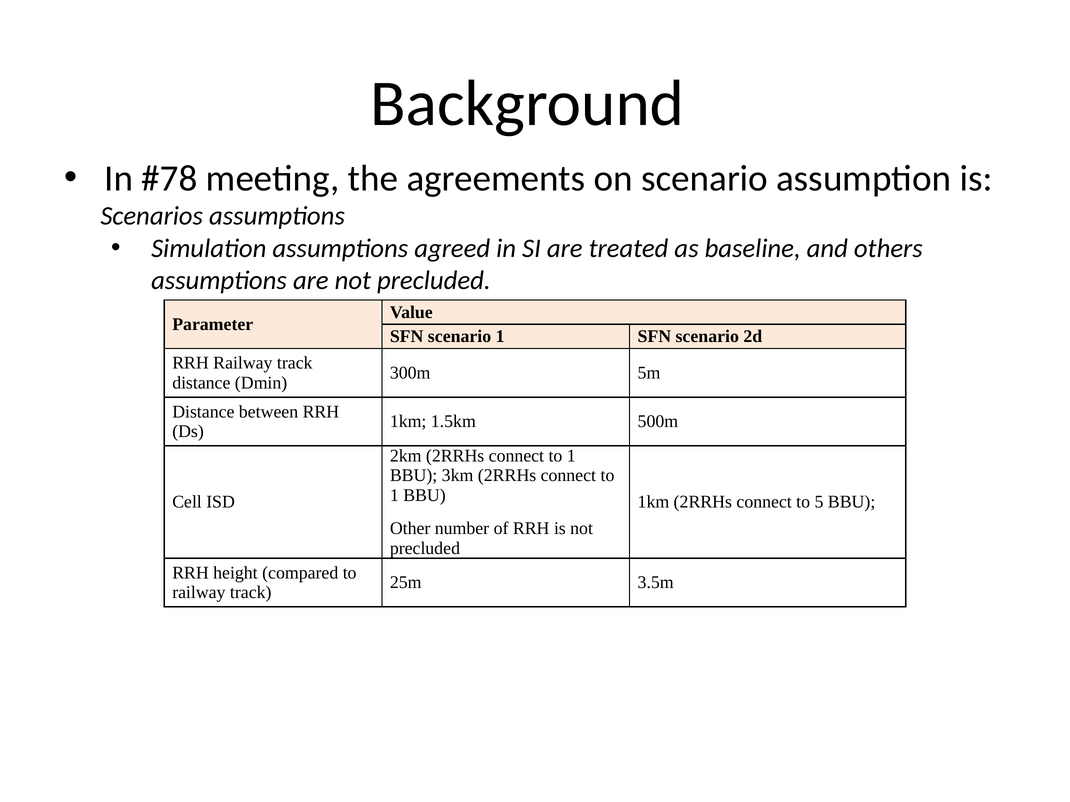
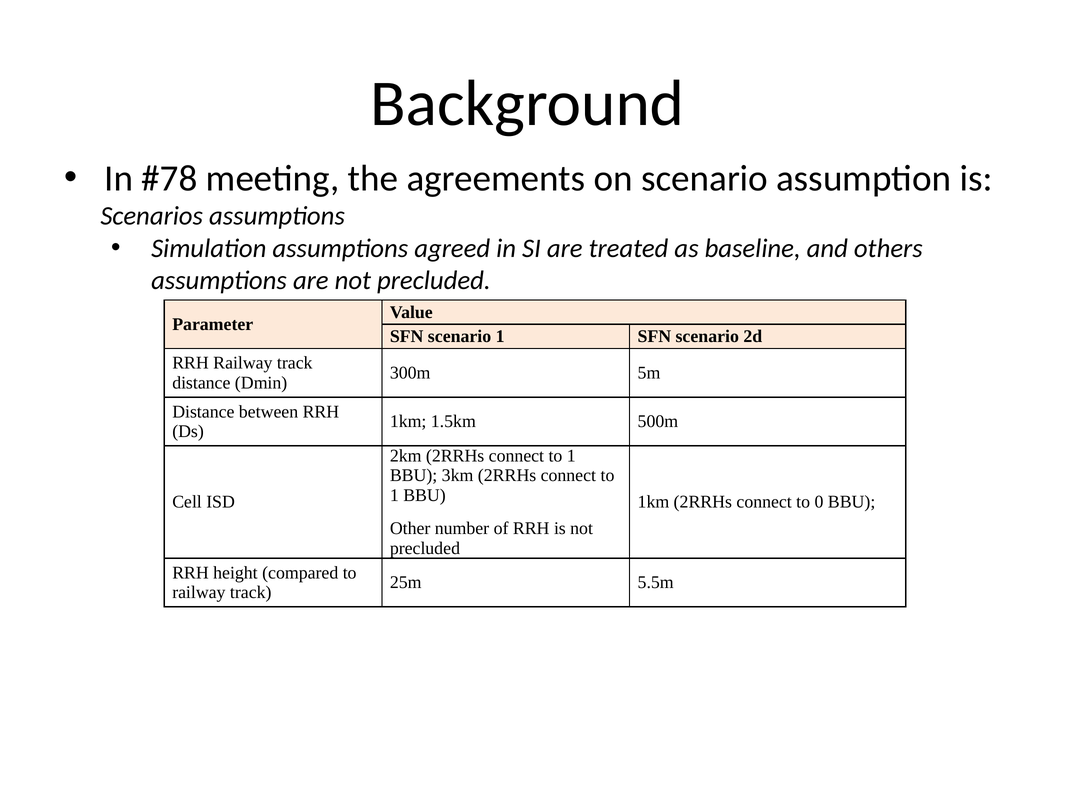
5: 5 -> 0
3.5m: 3.5m -> 5.5m
